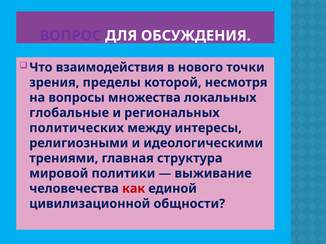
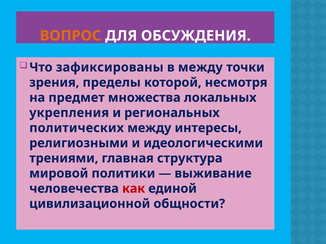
ВОПРОС colour: purple -> orange
взаимодействия: взаимодействия -> зафиксированы
в нового: нового -> между
вопросы: вопросы -> предмет
глобальные: глобальные -> укрепления
